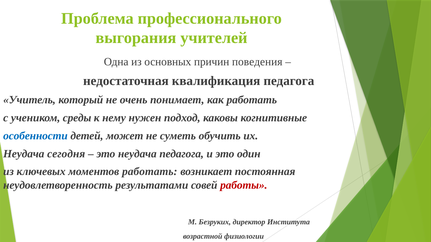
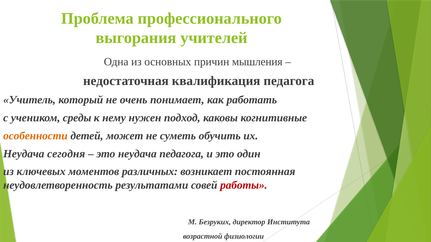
поведения: поведения -> мышления
особенности colour: blue -> orange
моментов работать: работать -> различных
